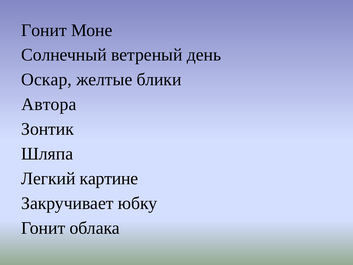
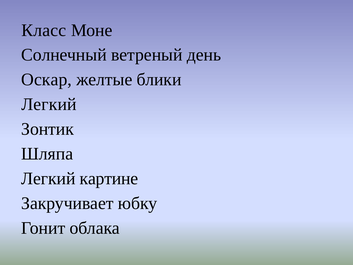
Гонит at (44, 30): Гонит -> Класс
Автора at (49, 104): Автора -> Легкий
